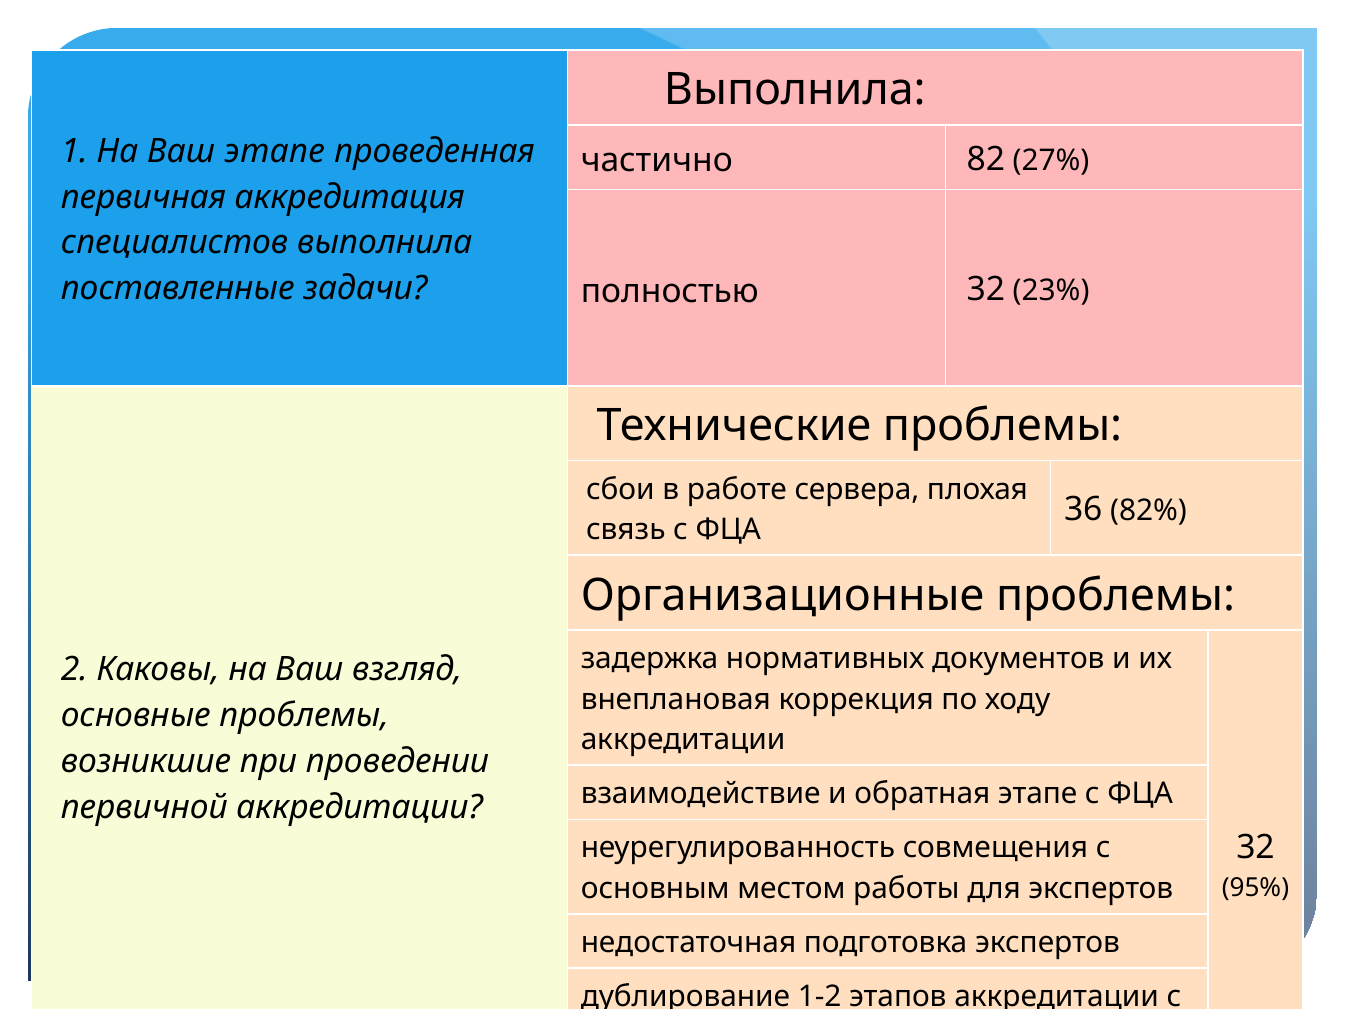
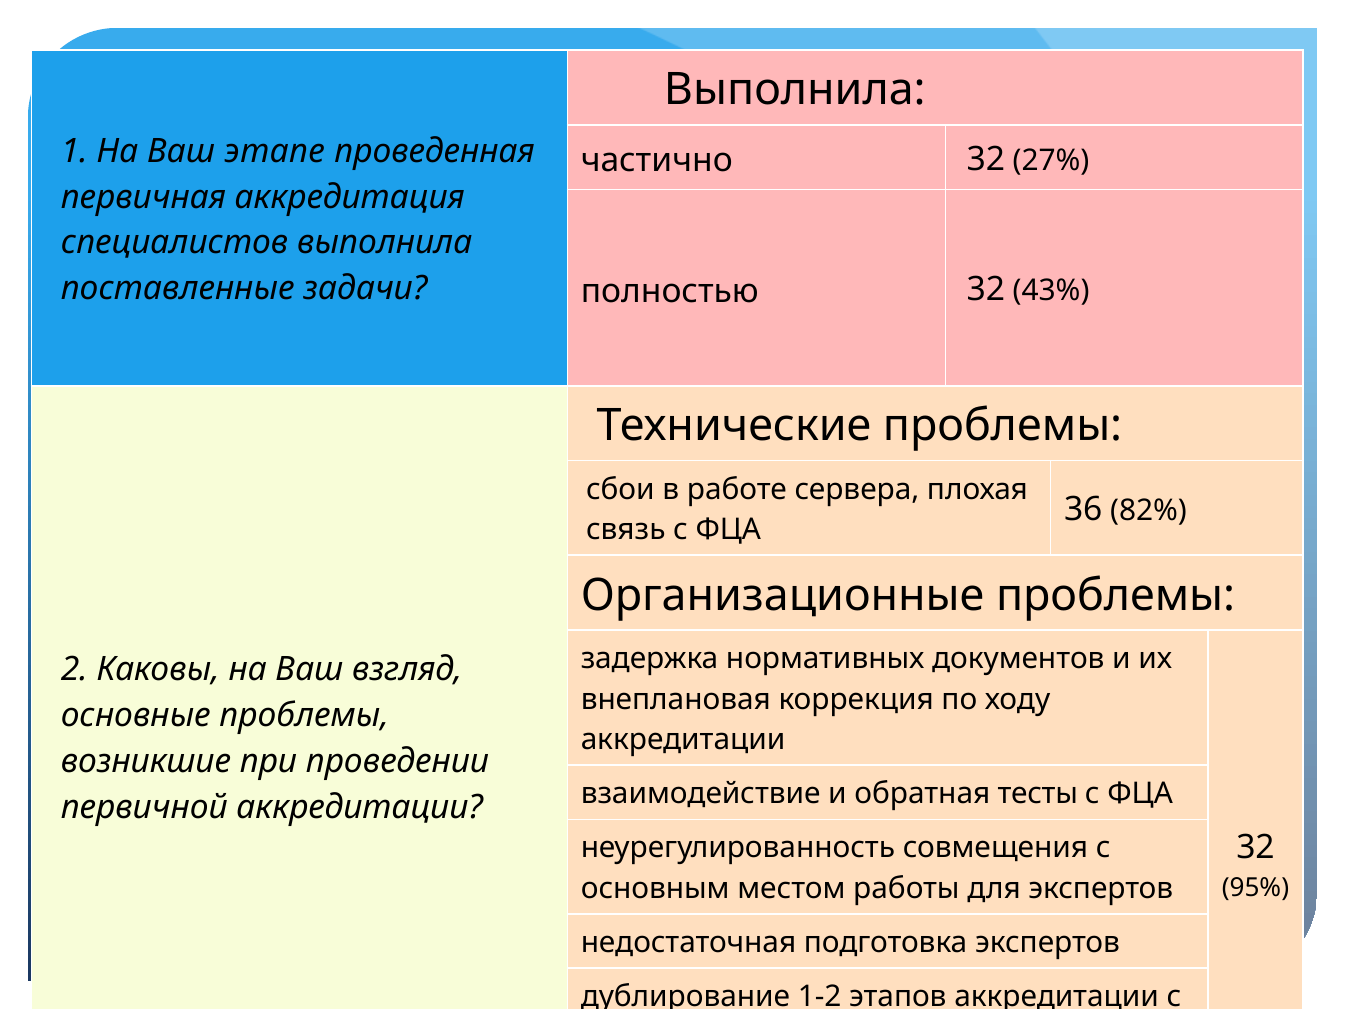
частично 82: 82 -> 32
23%: 23% -> 43%
обратная этапе: этапе -> тесты
